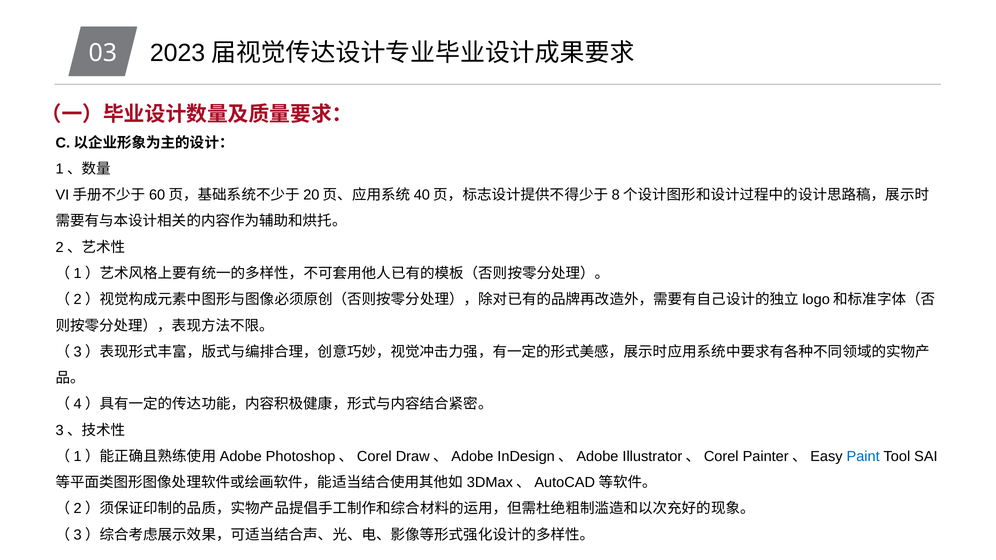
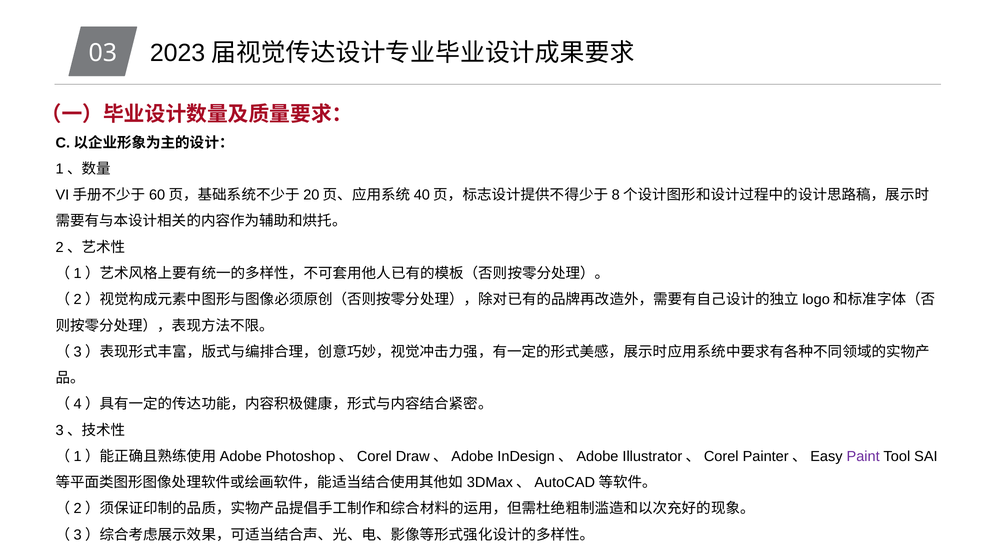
Paint colour: blue -> purple
